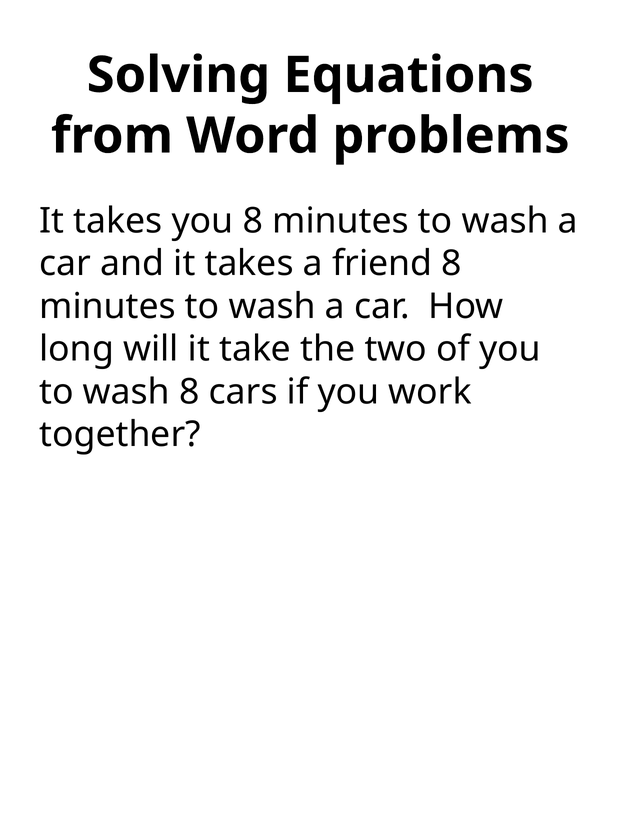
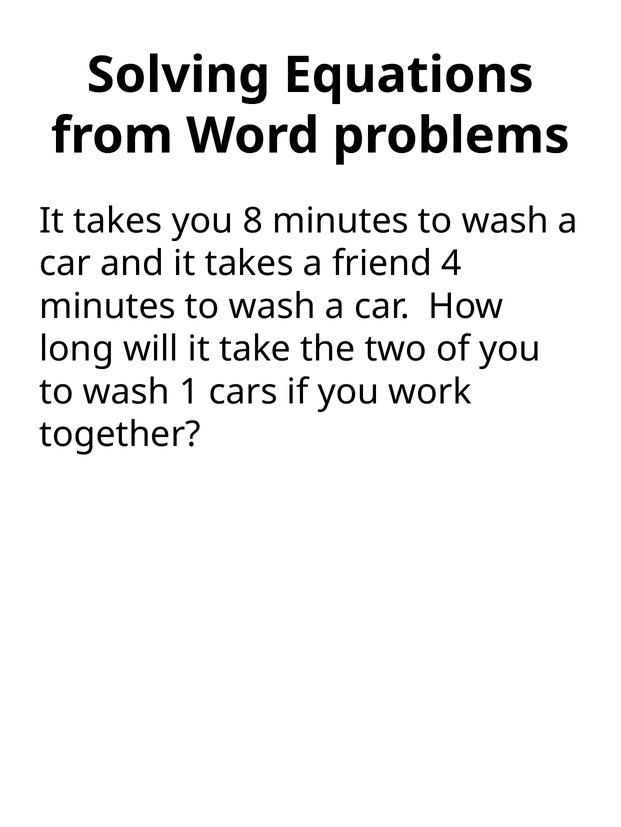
friend 8: 8 -> 4
wash 8: 8 -> 1
